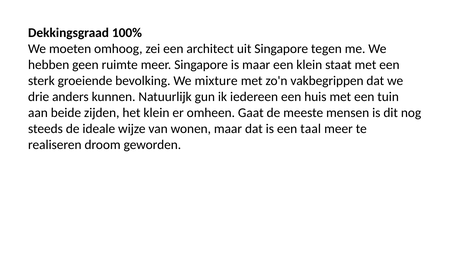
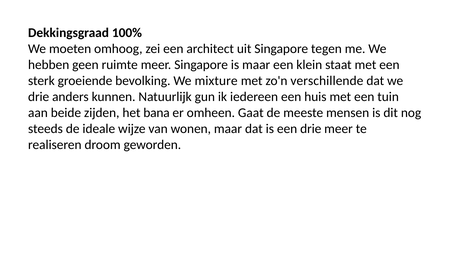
vakbegrippen: vakbegrippen -> verschillende
het klein: klein -> bana
een taal: taal -> drie
